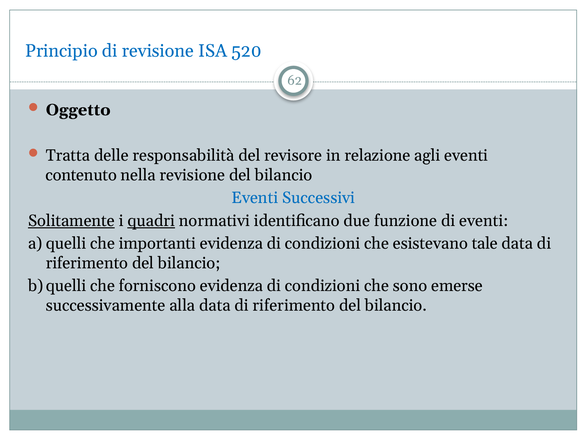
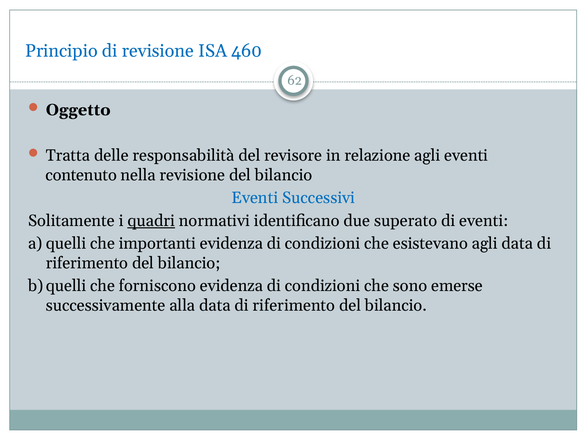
520: 520 -> 460
Solitamente underline: present -> none
funzione: funzione -> superato
esistevano tale: tale -> agli
